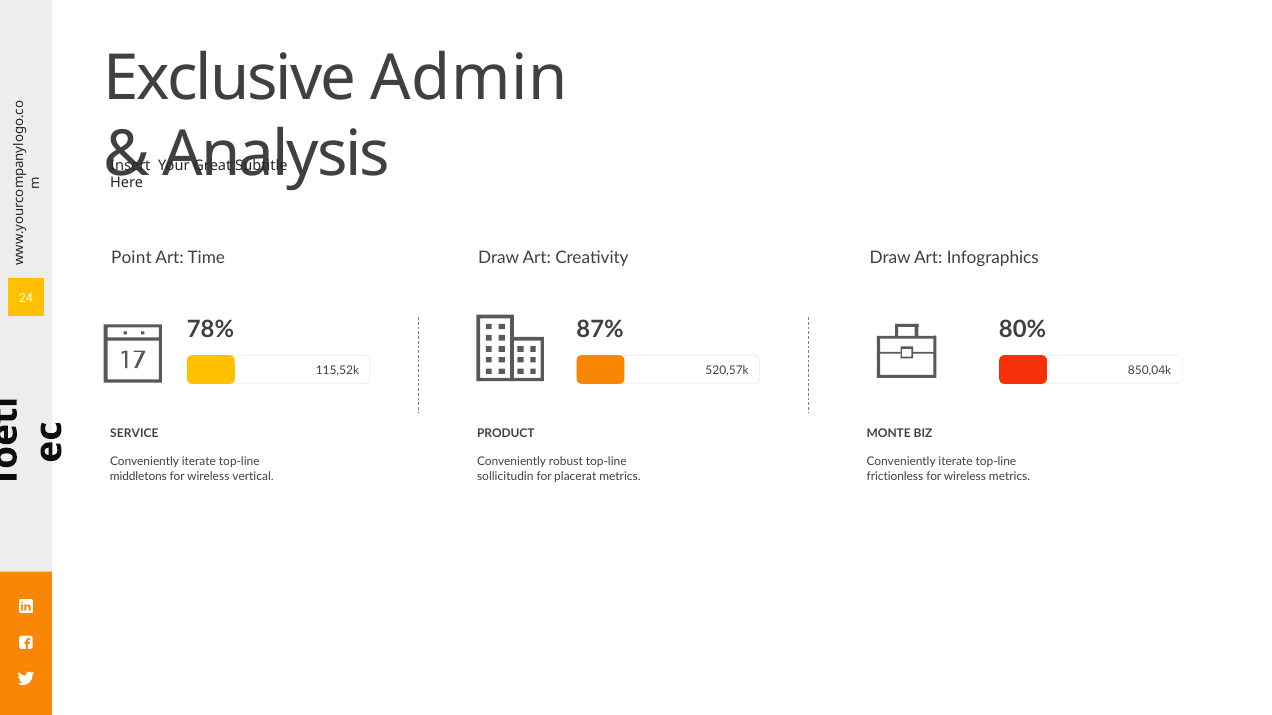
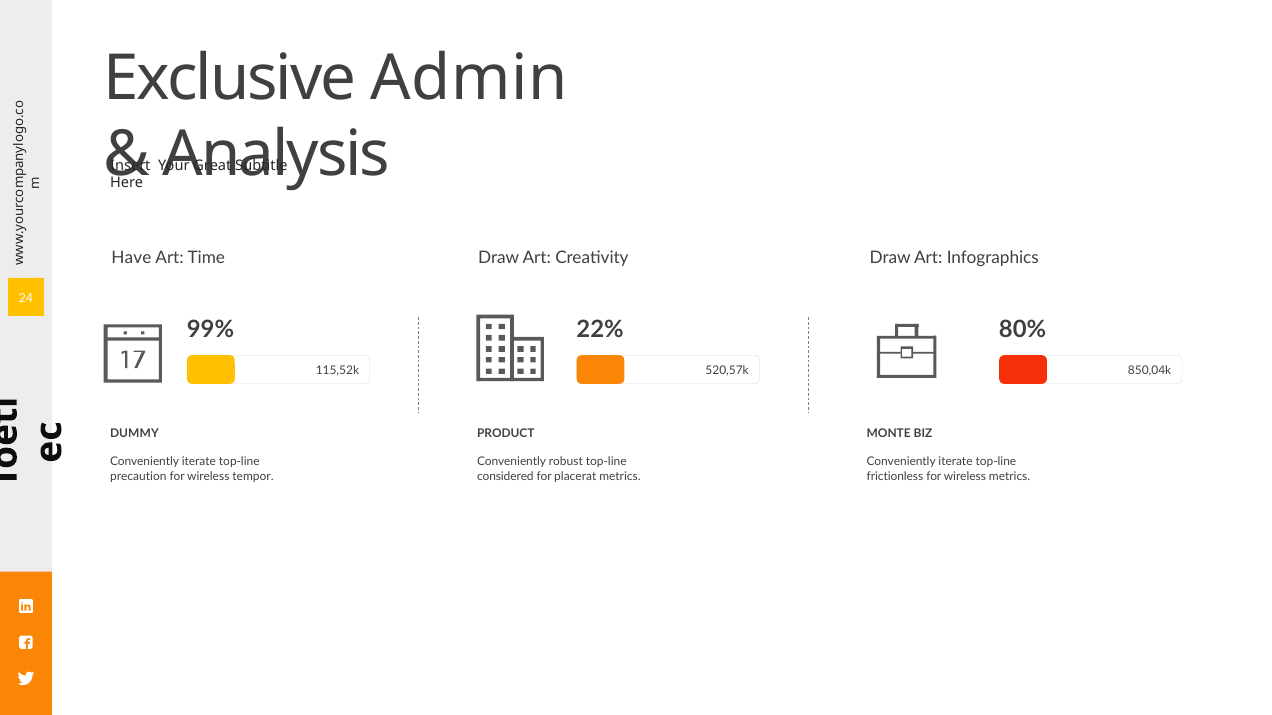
Point: Point -> Have
78%: 78% -> 99%
87%: 87% -> 22%
SERVICE: SERVICE -> DUMMY
middletons: middletons -> precaution
vertical: vertical -> tempor
sollicitudin: sollicitudin -> considered
